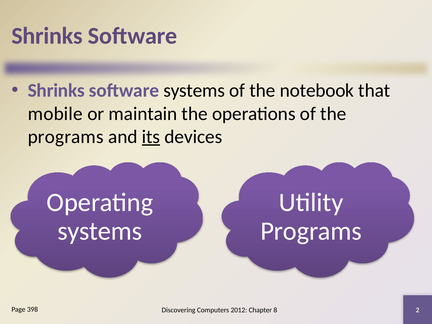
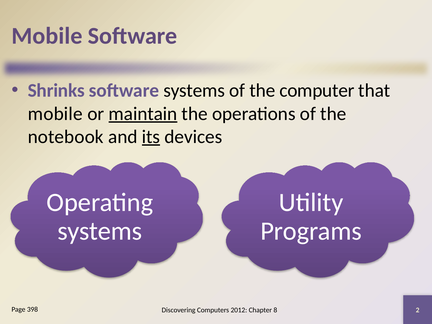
Shrinks at (47, 36): Shrinks -> Mobile
notebook: notebook -> computer
maintain underline: none -> present
programs at (66, 137): programs -> notebook
